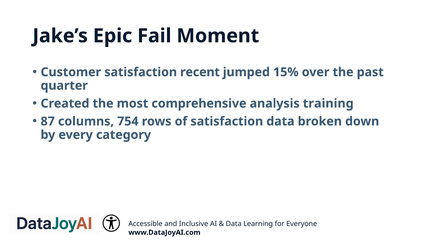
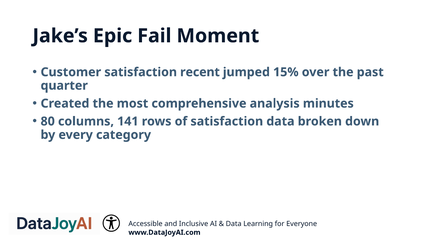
training: training -> minutes
87: 87 -> 80
754: 754 -> 141
